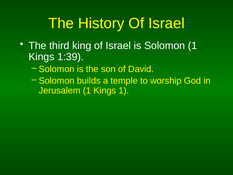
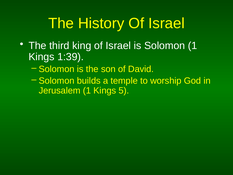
Kings 1: 1 -> 5
